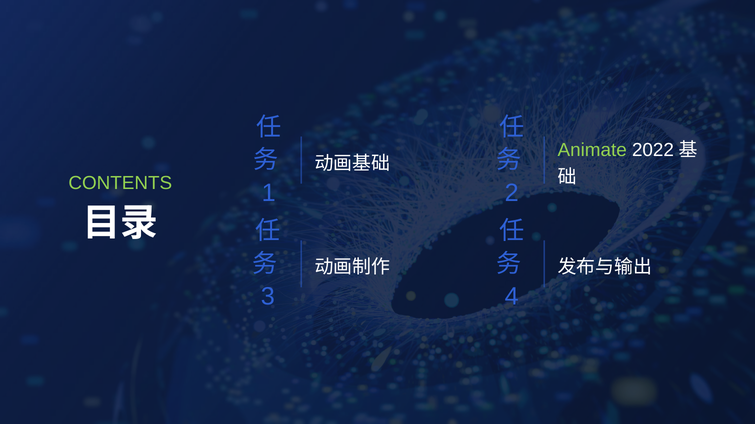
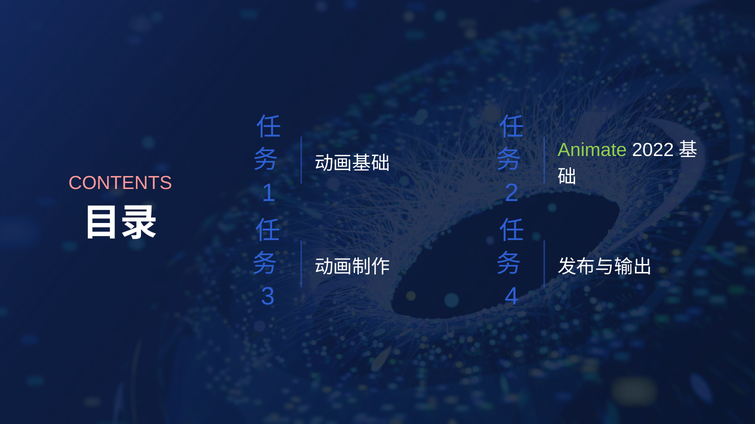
CONTENTS colour: light green -> pink
